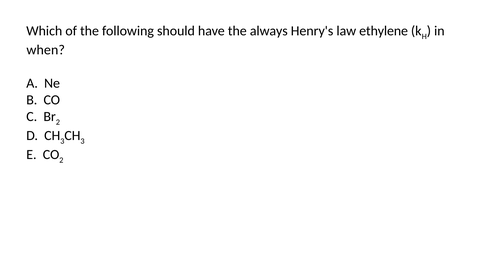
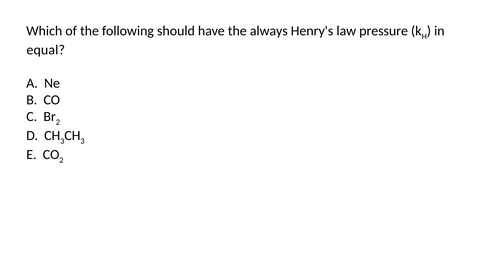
ethylene: ethylene -> pressure
when: when -> equal
